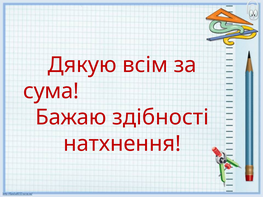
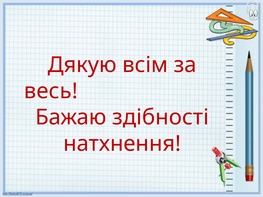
сума: сума -> весь
